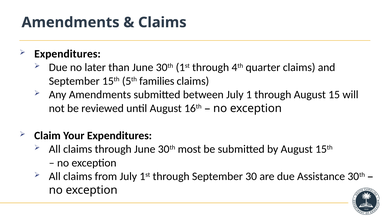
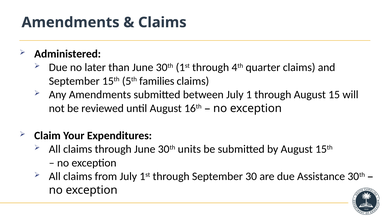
Expenditures at (67, 54): Expenditures -> Administered
most: most -> units
